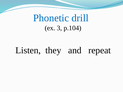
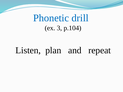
they: they -> plan
